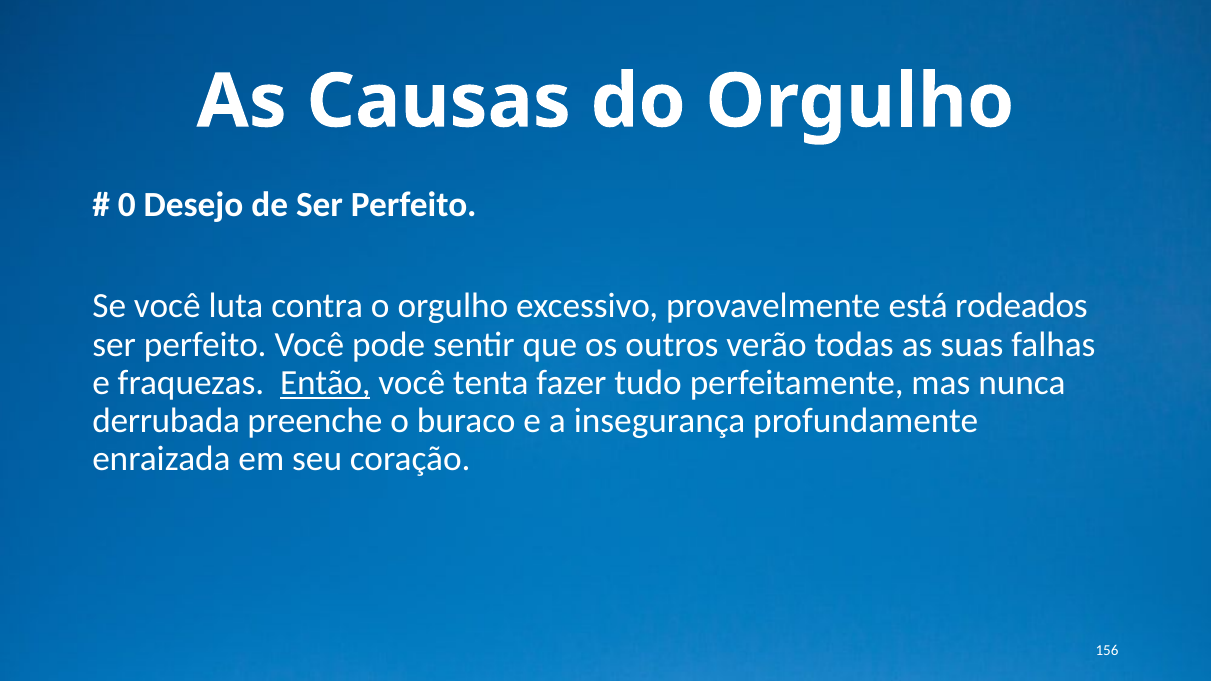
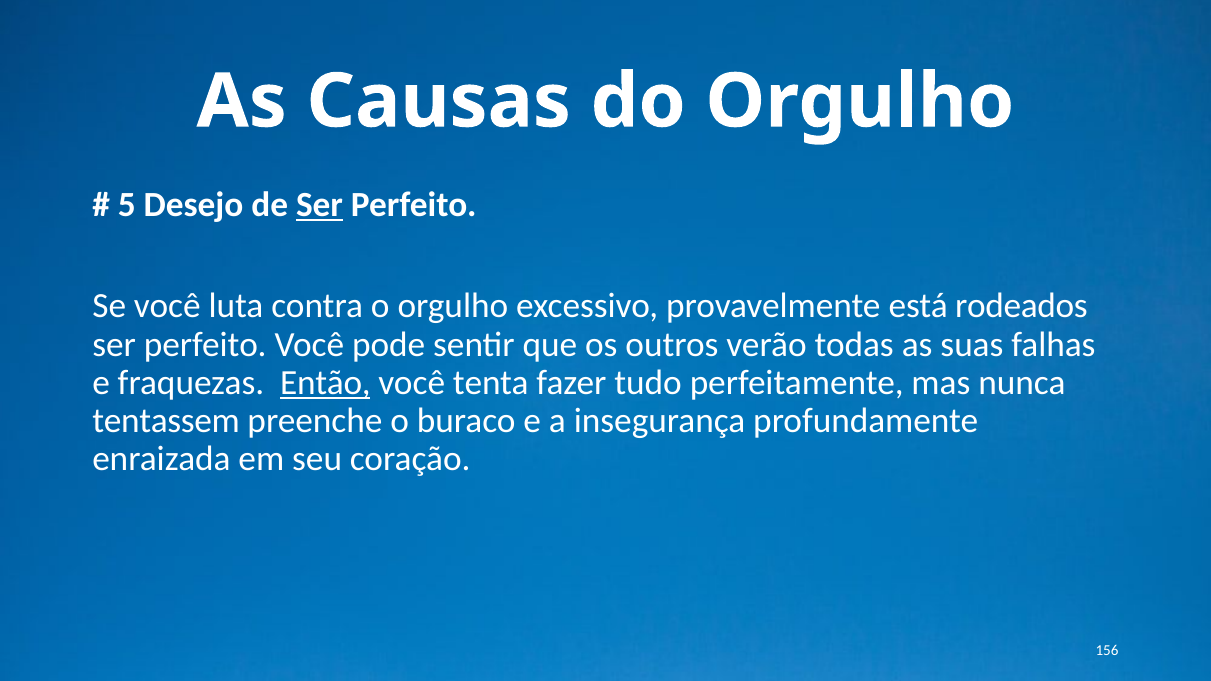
0: 0 -> 5
Ser at (319, 205) underline: none -> present
derrubada: derrubada -> tentassem
